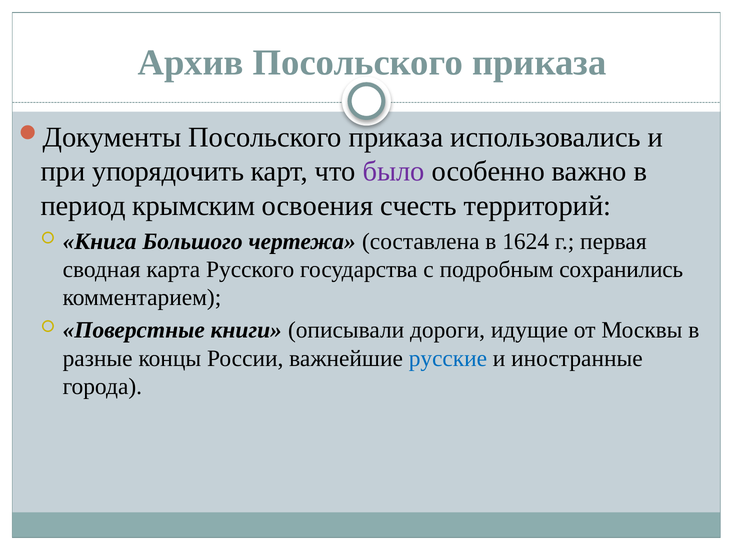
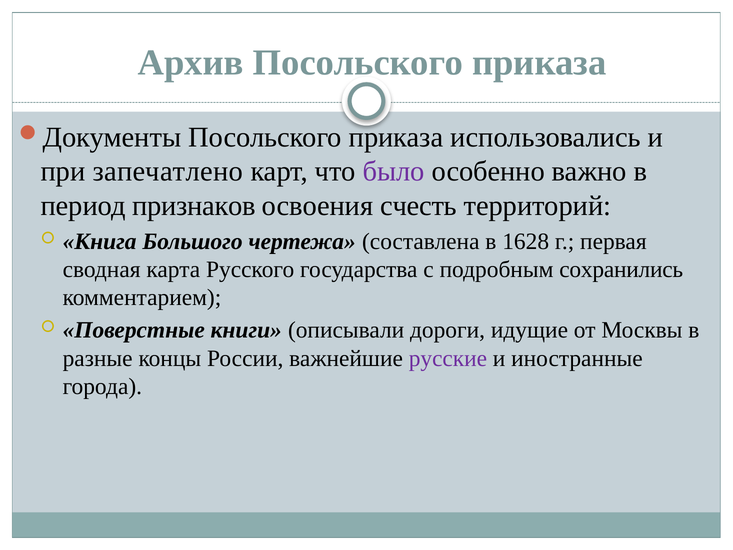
упорядочить: упорядочить -> запечатлено
крымским: крымским -> признаков
1624: 1624 -> 1628
русские colour: blue -> purple
